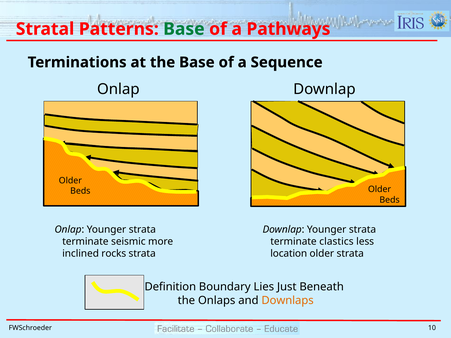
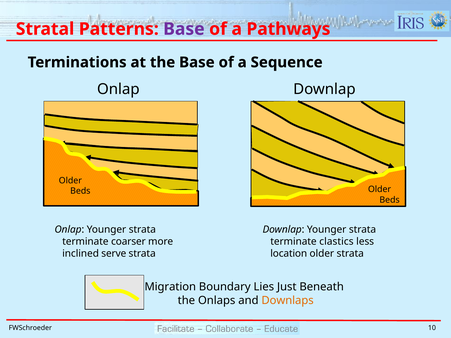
Base at (184, 29) colour: green -> purple
seismic: seismic -> coarser
rocks: rocks -> serve
Definition: Definition -> Migration
